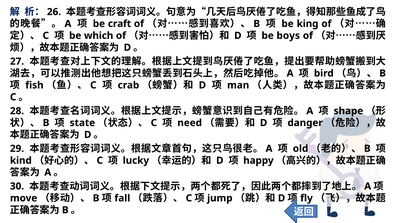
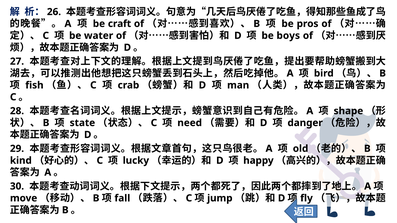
king: king -> pros
which: which -> water
